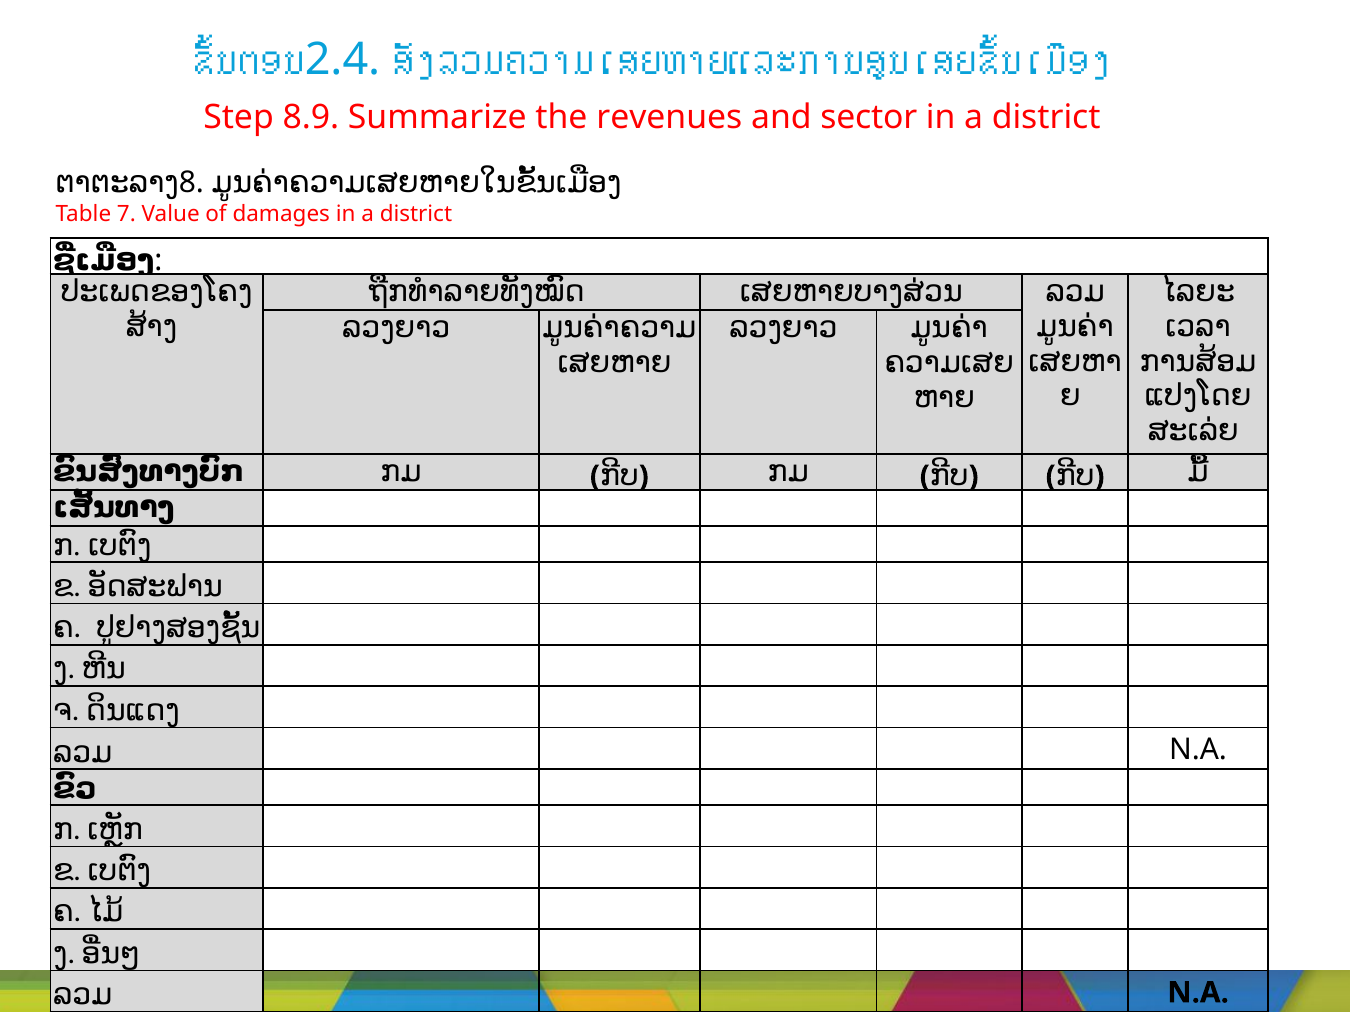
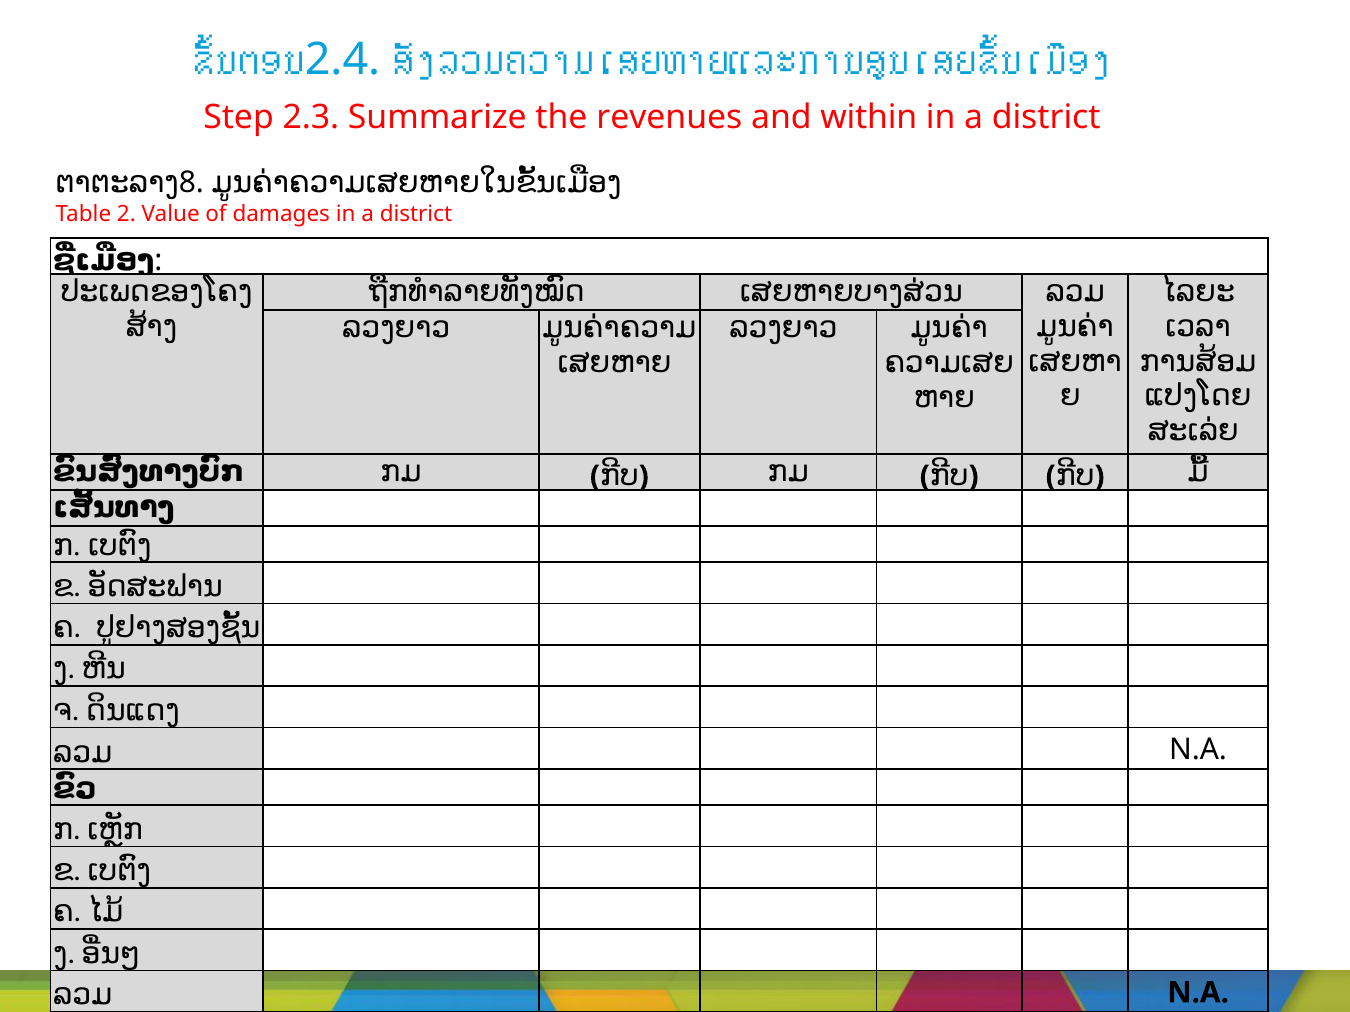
8.9: 8.9 -> 2.3
sector: sector -> within
7: 7 -> 2
